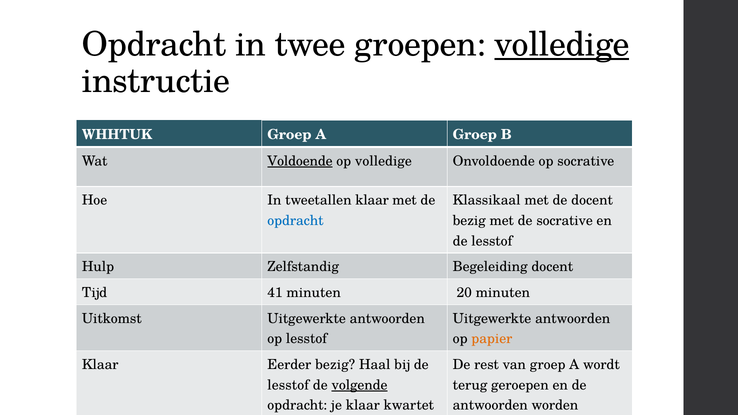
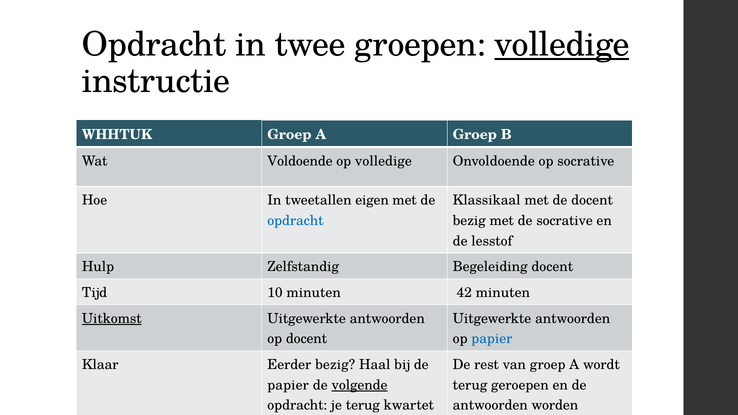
Voldoende underline: present -> none
tweetallen klaar: klaar -> eigen
41: 41 -> 10
20: 20 -> 42
Uitkomst underline: none -> present
op lesstof: lesstof -> docent
papier at (492, 339) colour: orange -> blue
lesstof at (288, 385): lesstof -> papier
je klaar: klaar -> terug
